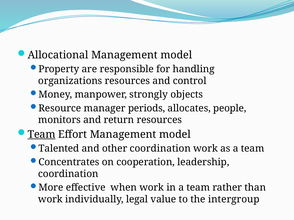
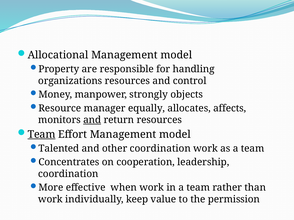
periods: periods -> equally
people: people -> affects
and at (92, 120) underline: none -> present
legal: legal -> keep
intergroup: intergroup -> permission
